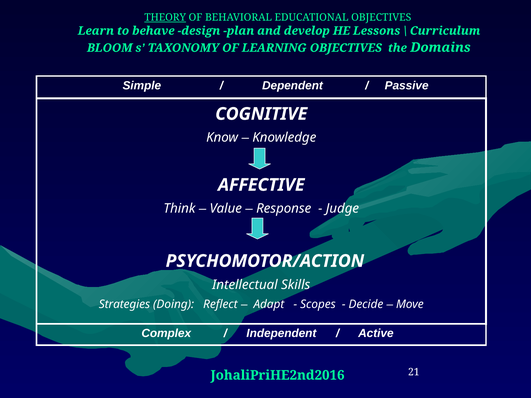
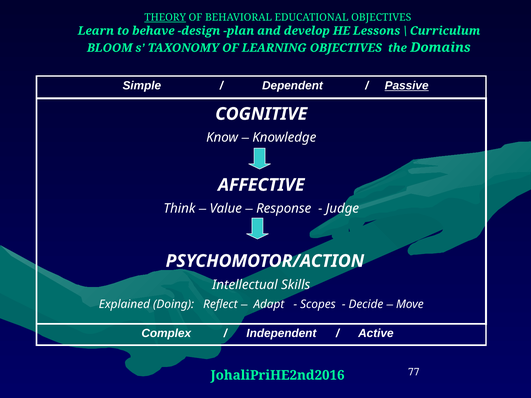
Passive underline: none -> present
Strategies: Strategies -> Explained
21: 21 -> 77
